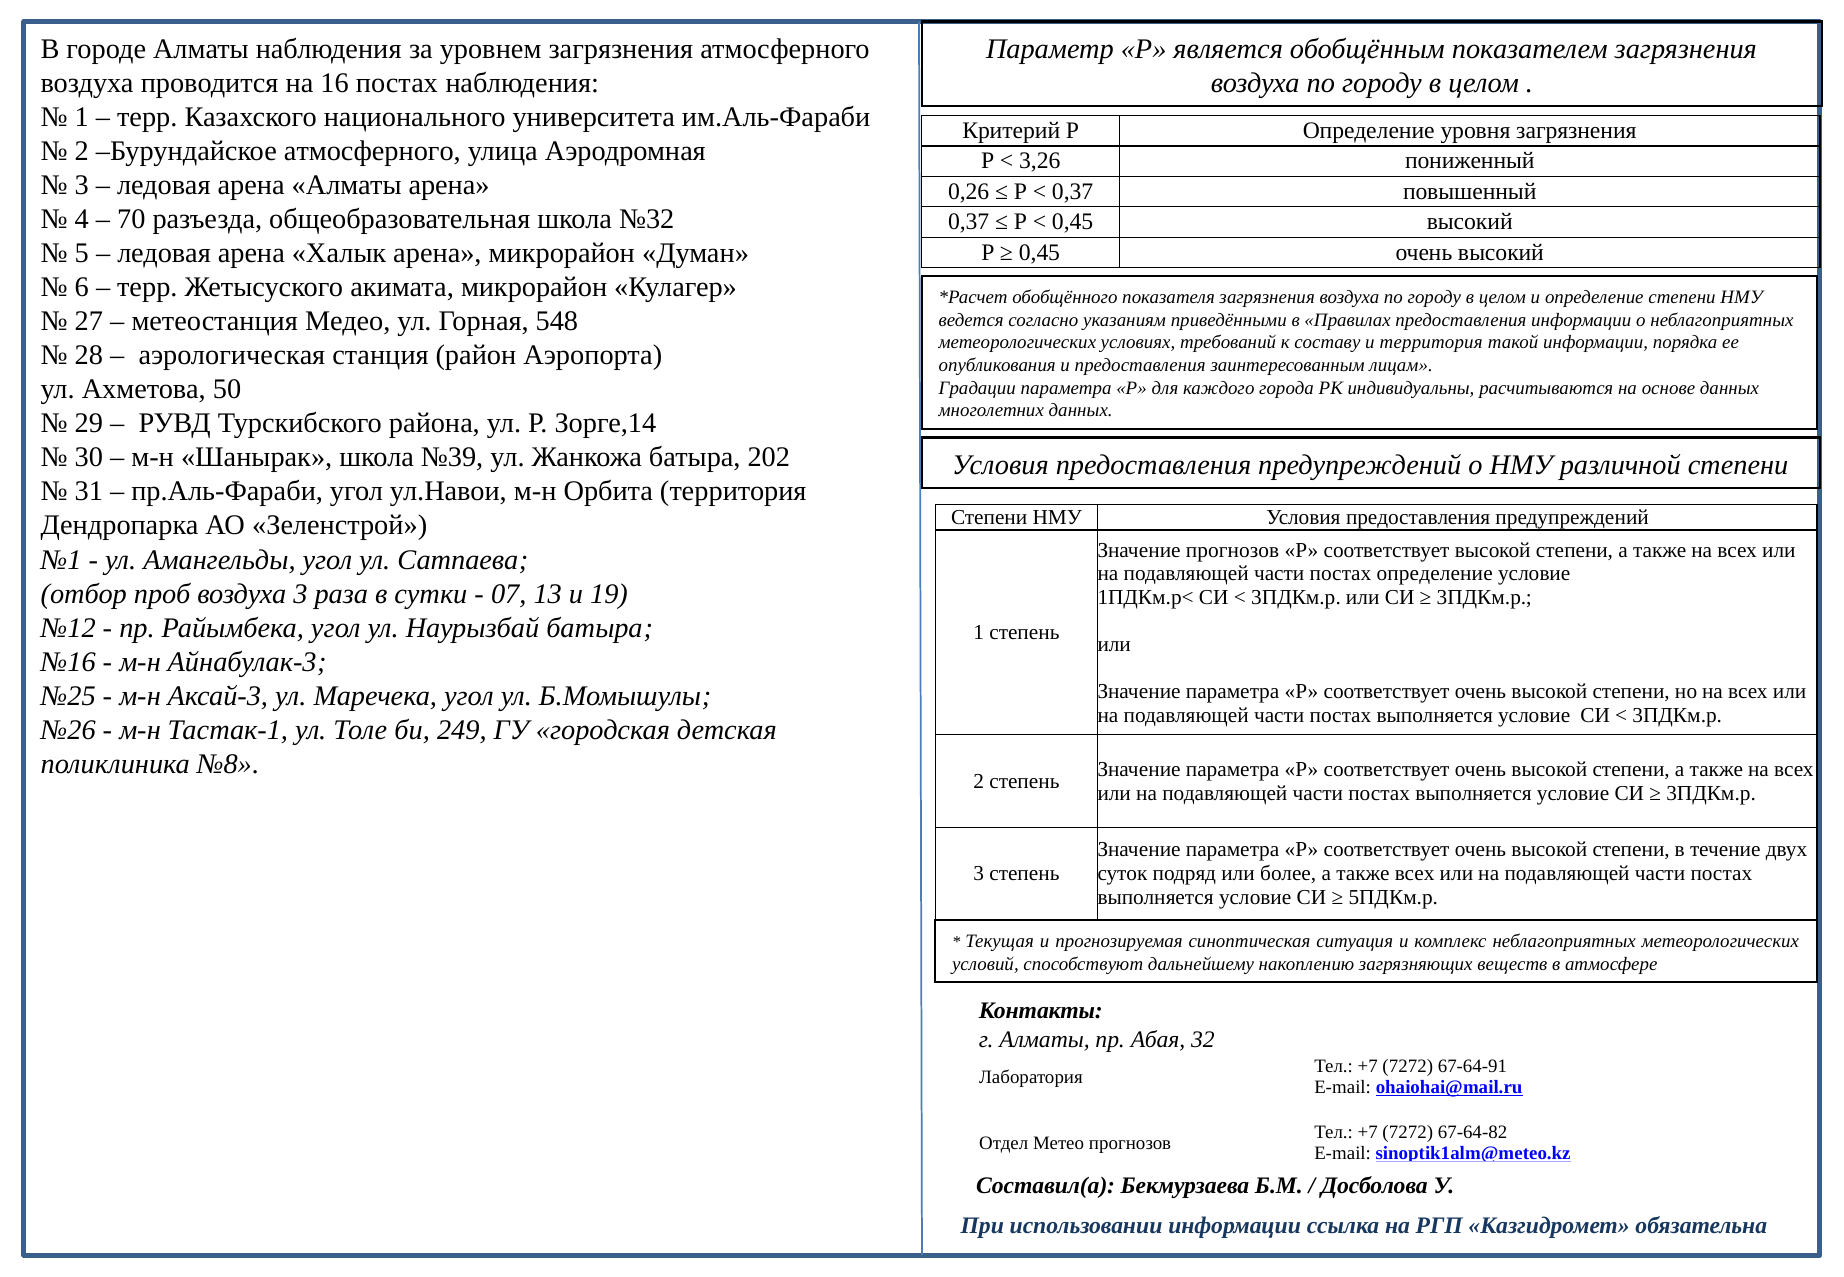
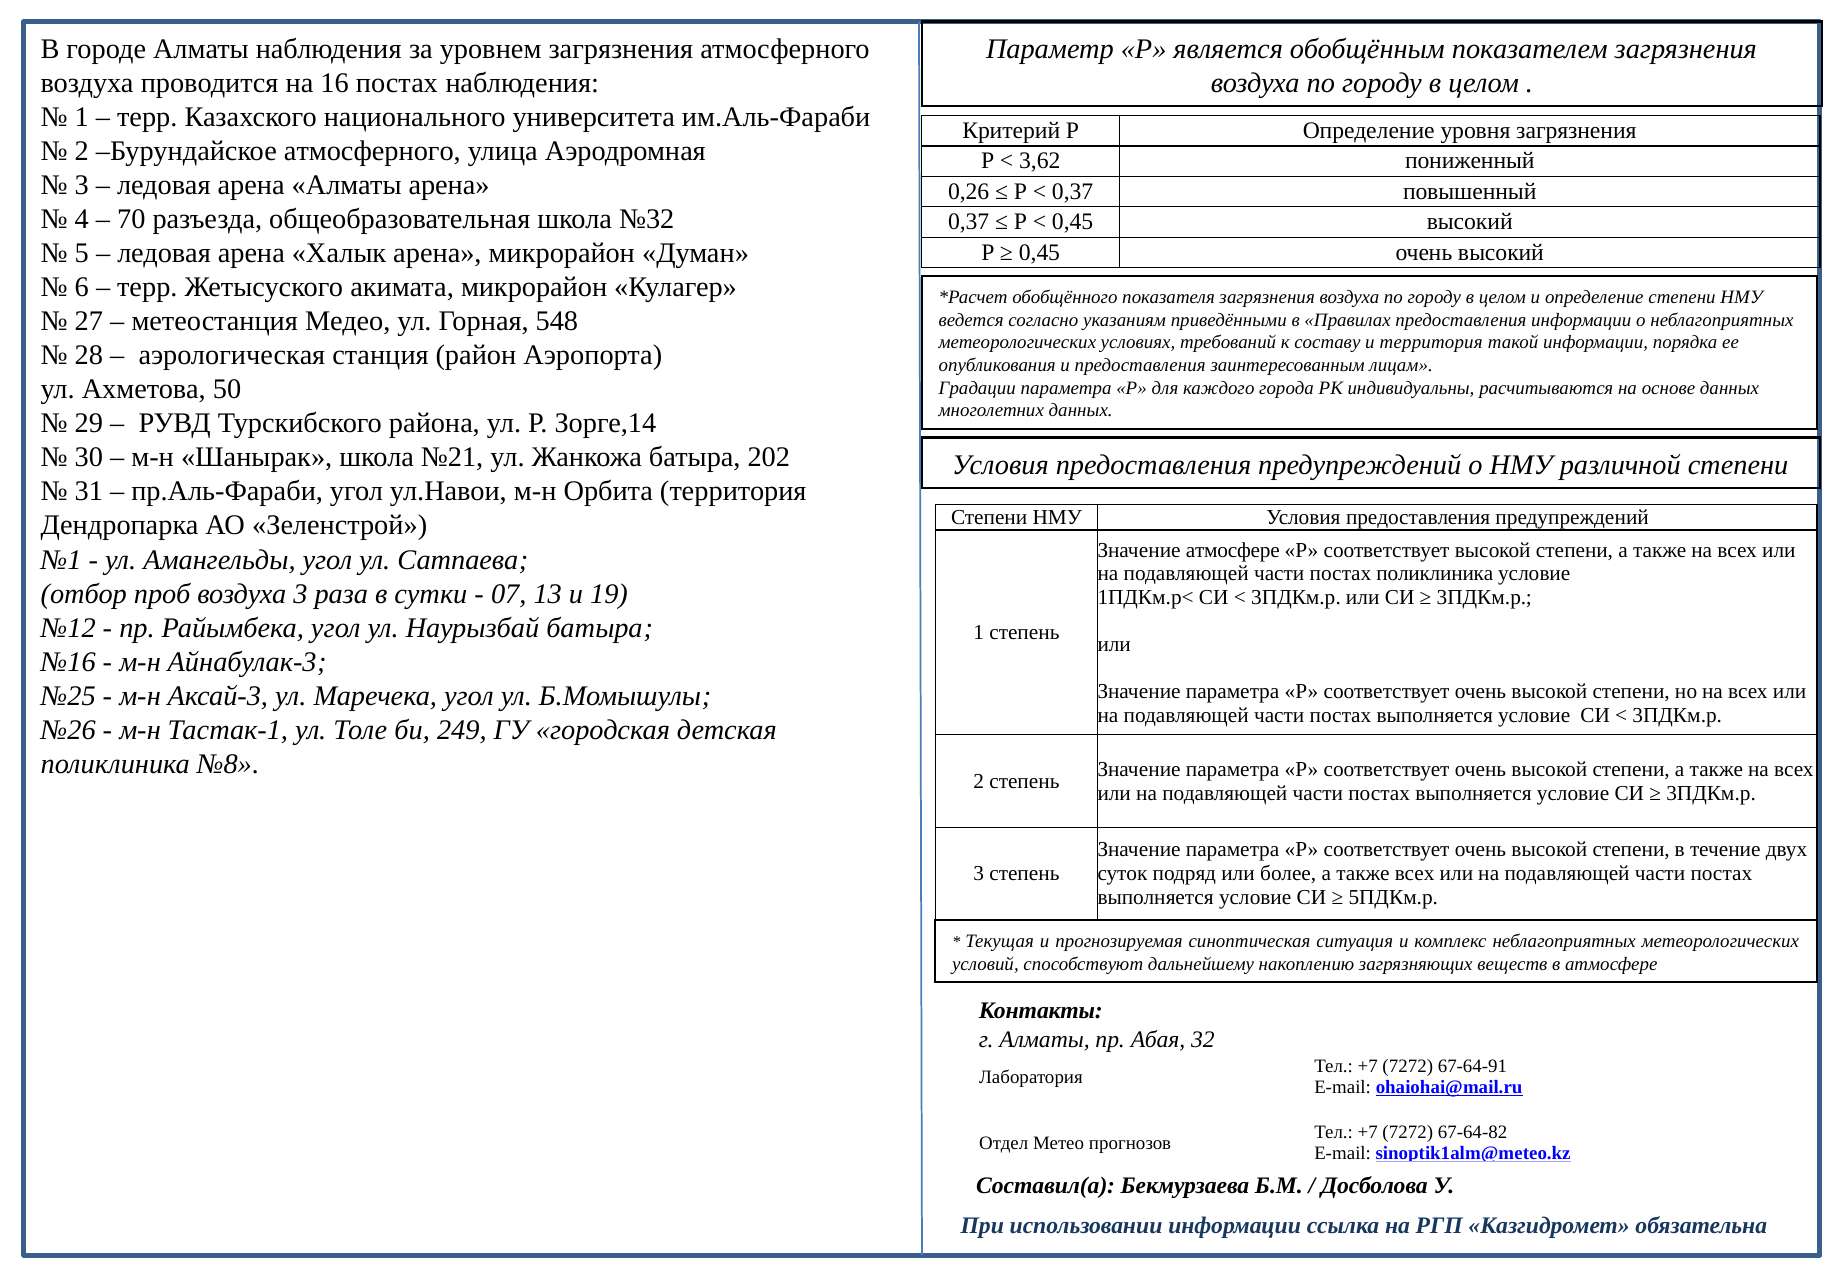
3,26: 3,26 -> 3,62
№39: №39 -> №21
Значение прогнозов: прогнозов -> атмосфере
постах определение: определение -> поликлиника
